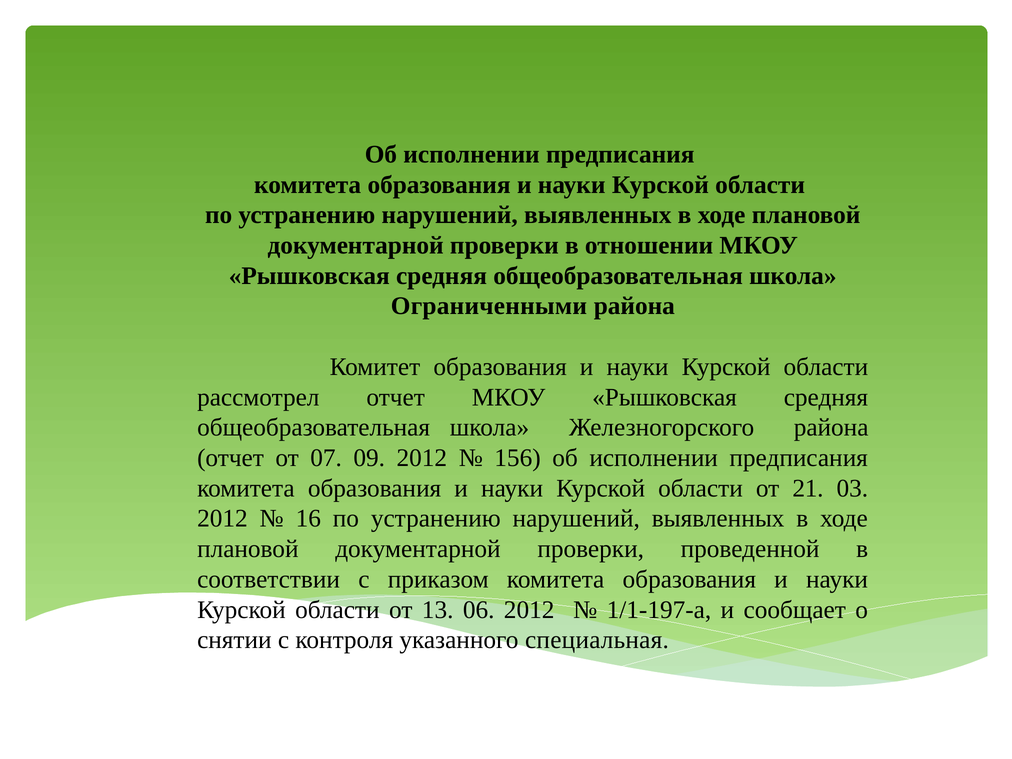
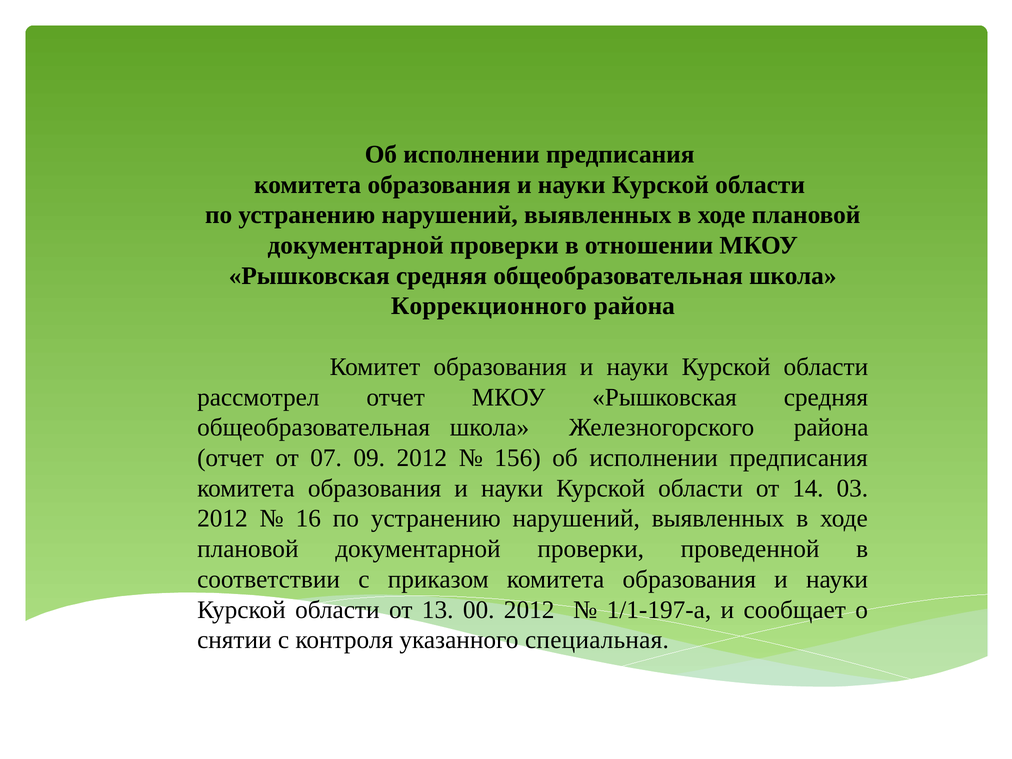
Ограниченными: Ограниченными -> Коррекционного
21: 21 -> 14
06: 06 -> 00
